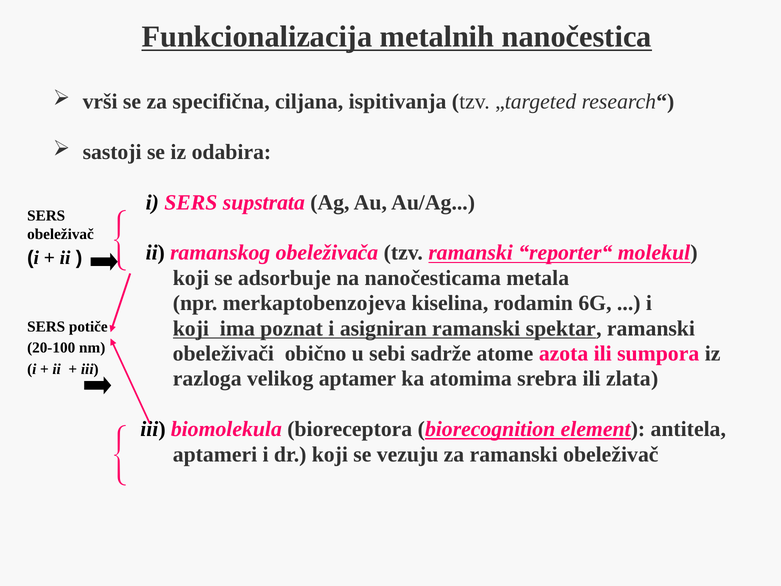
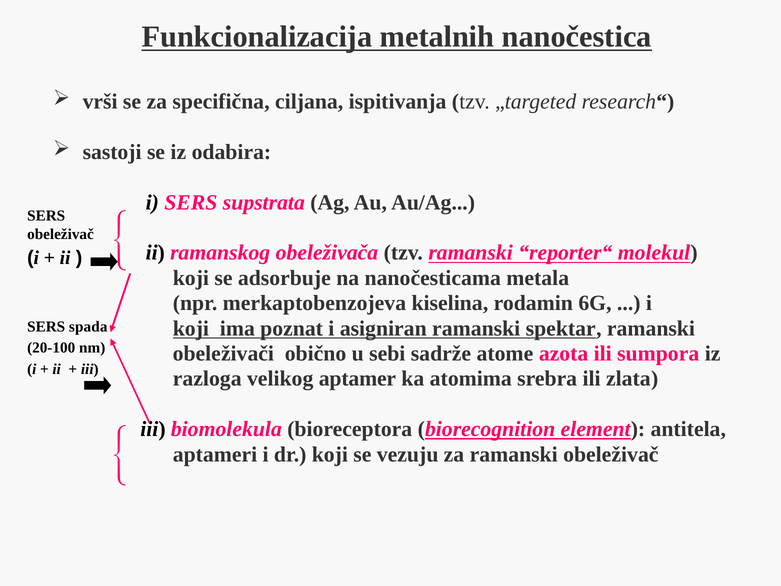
potiče: potiče -> spada
